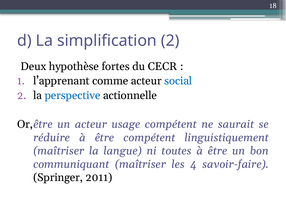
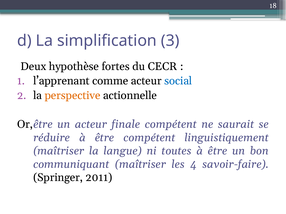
simplification 2: 2 -> 3
perspective colour: blue -> orange
usage: usage -> finale
